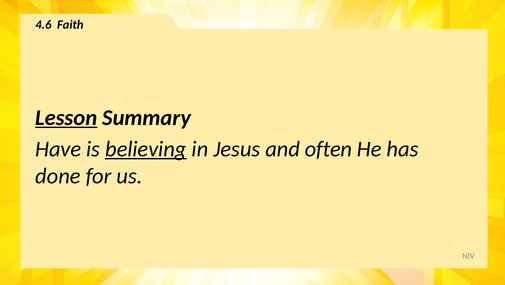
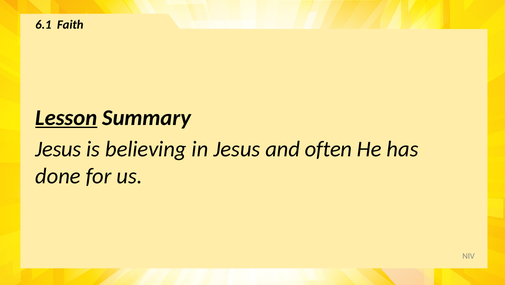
4.6: 4.6 -> 6.1
Have at (58, 149): Have -> Jesus
believing underline: present -> none
